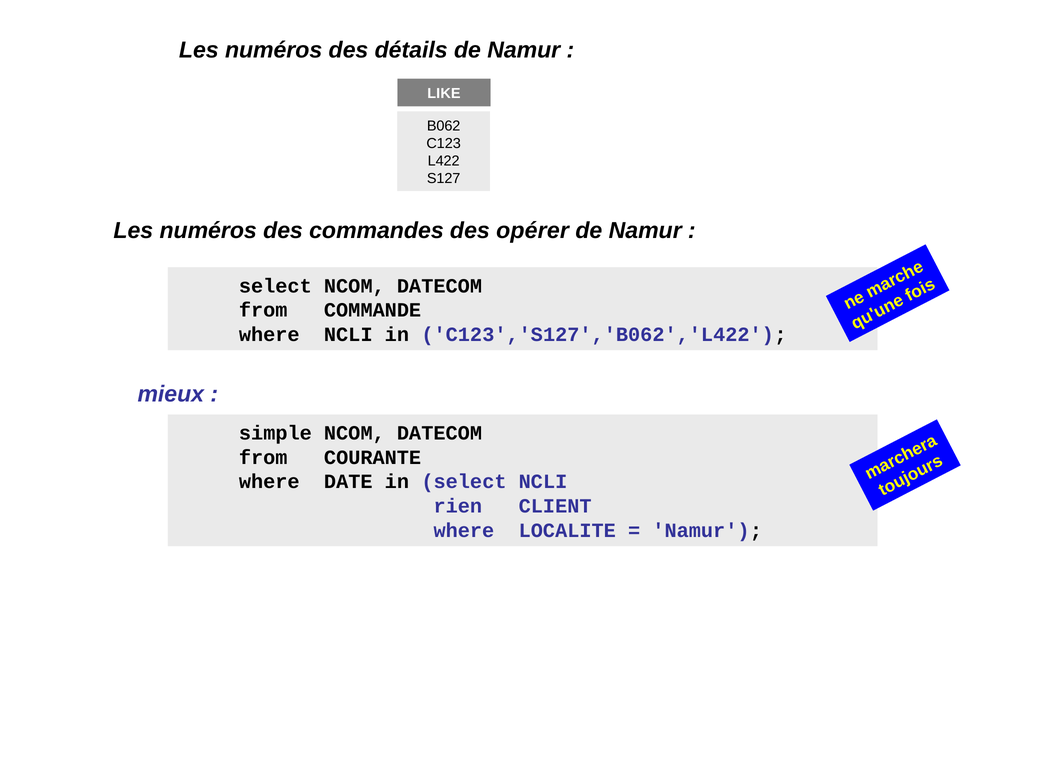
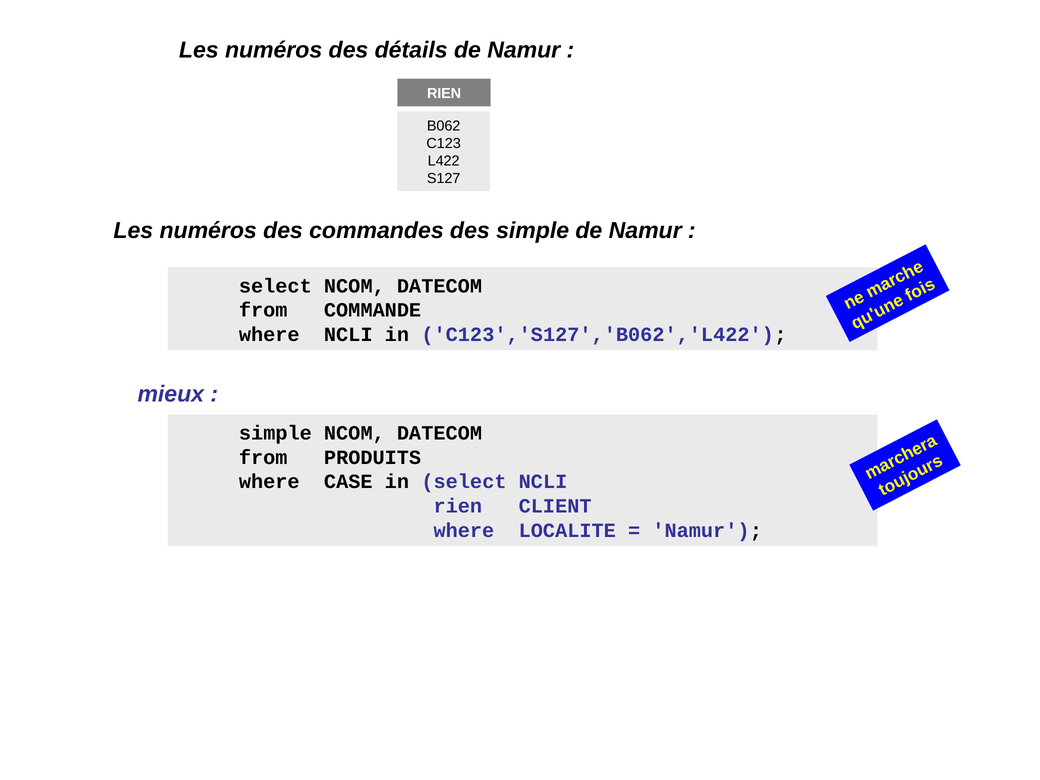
LIKE at (444, 93): LIKE -> RIEN
des opérer: opérer -> simple
COURANTE: COURANTE -> PRODUITS
DATE: DATE -> CASE
